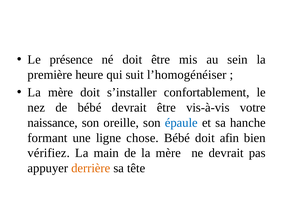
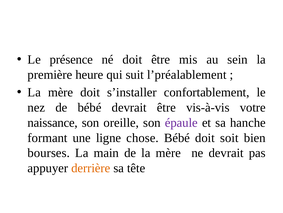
l’homogénéiser: l’homogénéiser -> l’préalablement
épaule colour: blue -> purple
afin: afin -> soit
vérifiez: vérifiez -> bourses
